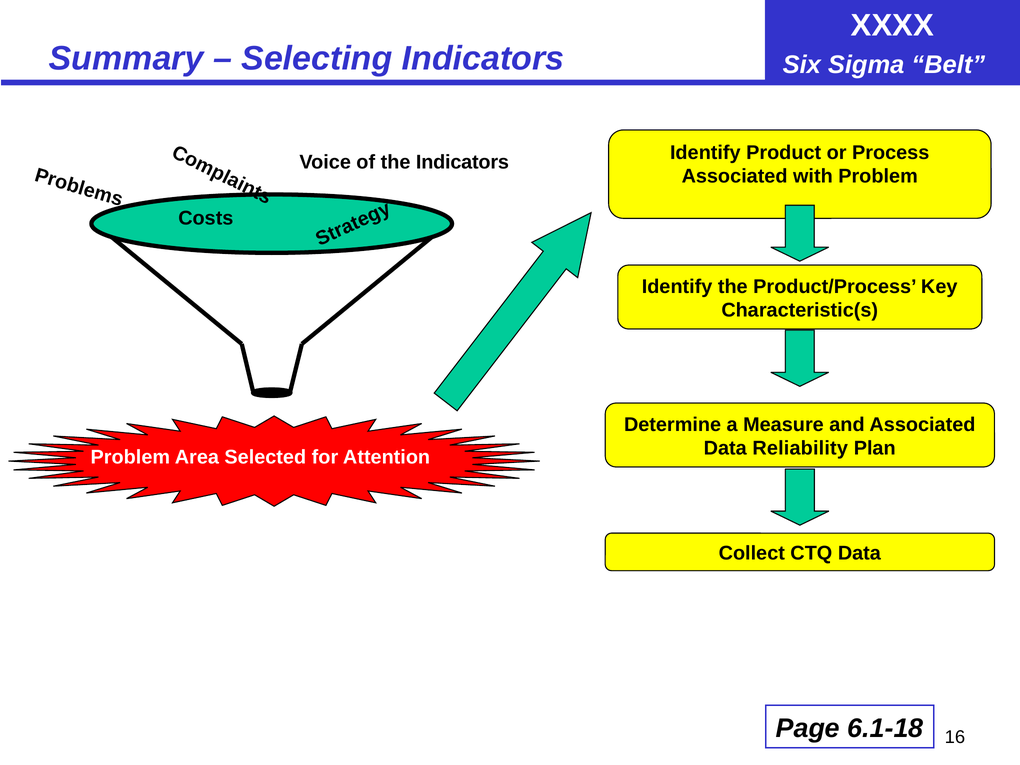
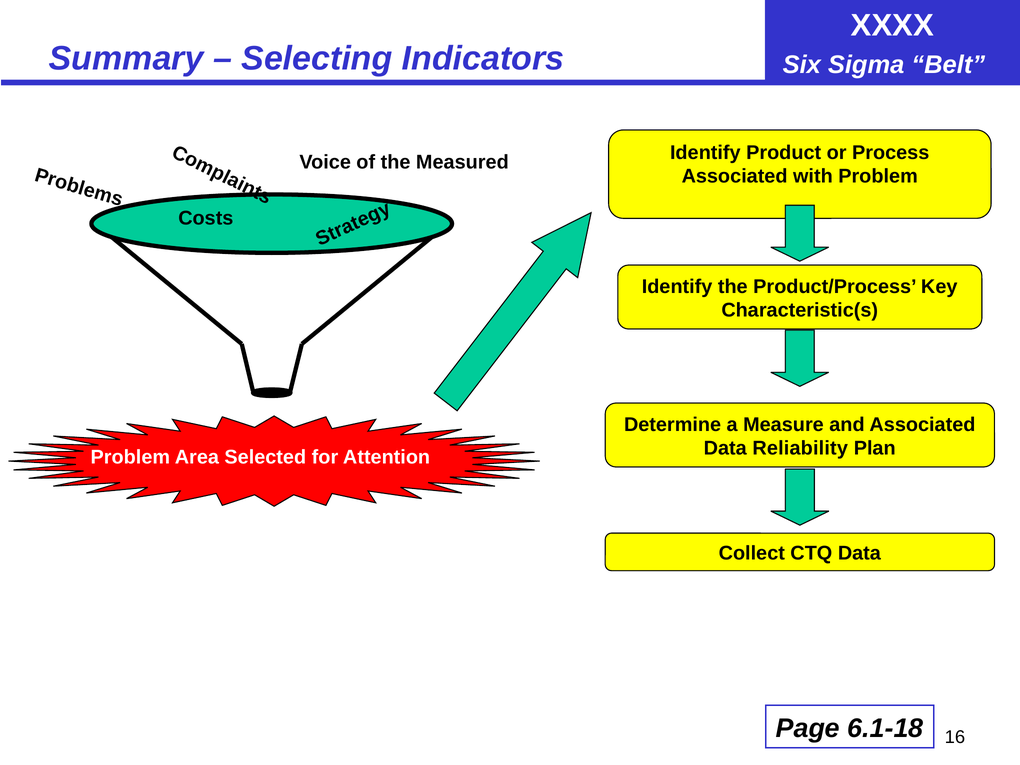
the Indicators: Indicators -> Measured
